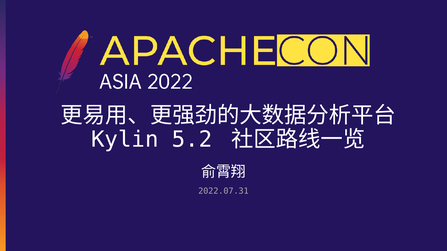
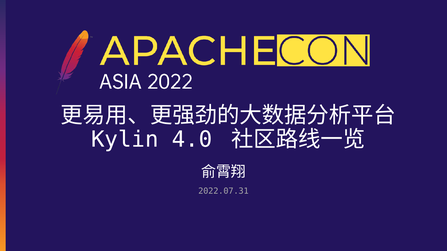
5.2: 5.2 -> 4.0
